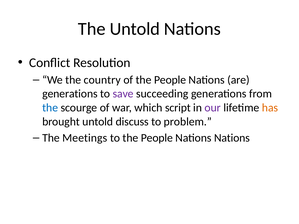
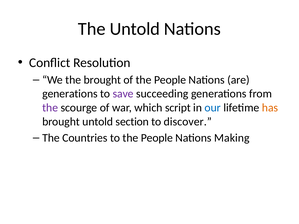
the country: country -> brought
the at (50, 108) colour: blue -> purple
our colour: purple -> blue
discuss: discuss -> section
problem: problem -> discover
Meetings: Meetings -> Countries
Nations Nations: Nations -> Making
